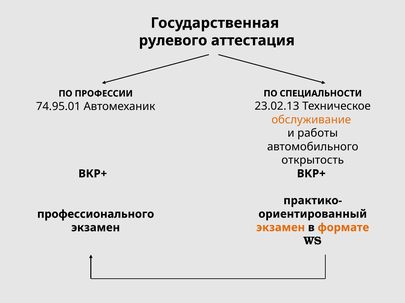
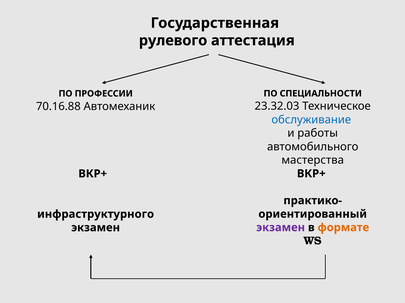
23.02.13: 23.02.13 -> 23.32.03
74.95.01: 74.95.01 -> 70.16.88
обслуживание colour: orange -> blue
открытость: открытость -> мастерства
профессионального: профессионального -> инфраструктурного
экзамен at (281, 228) colour: orange -> purple
